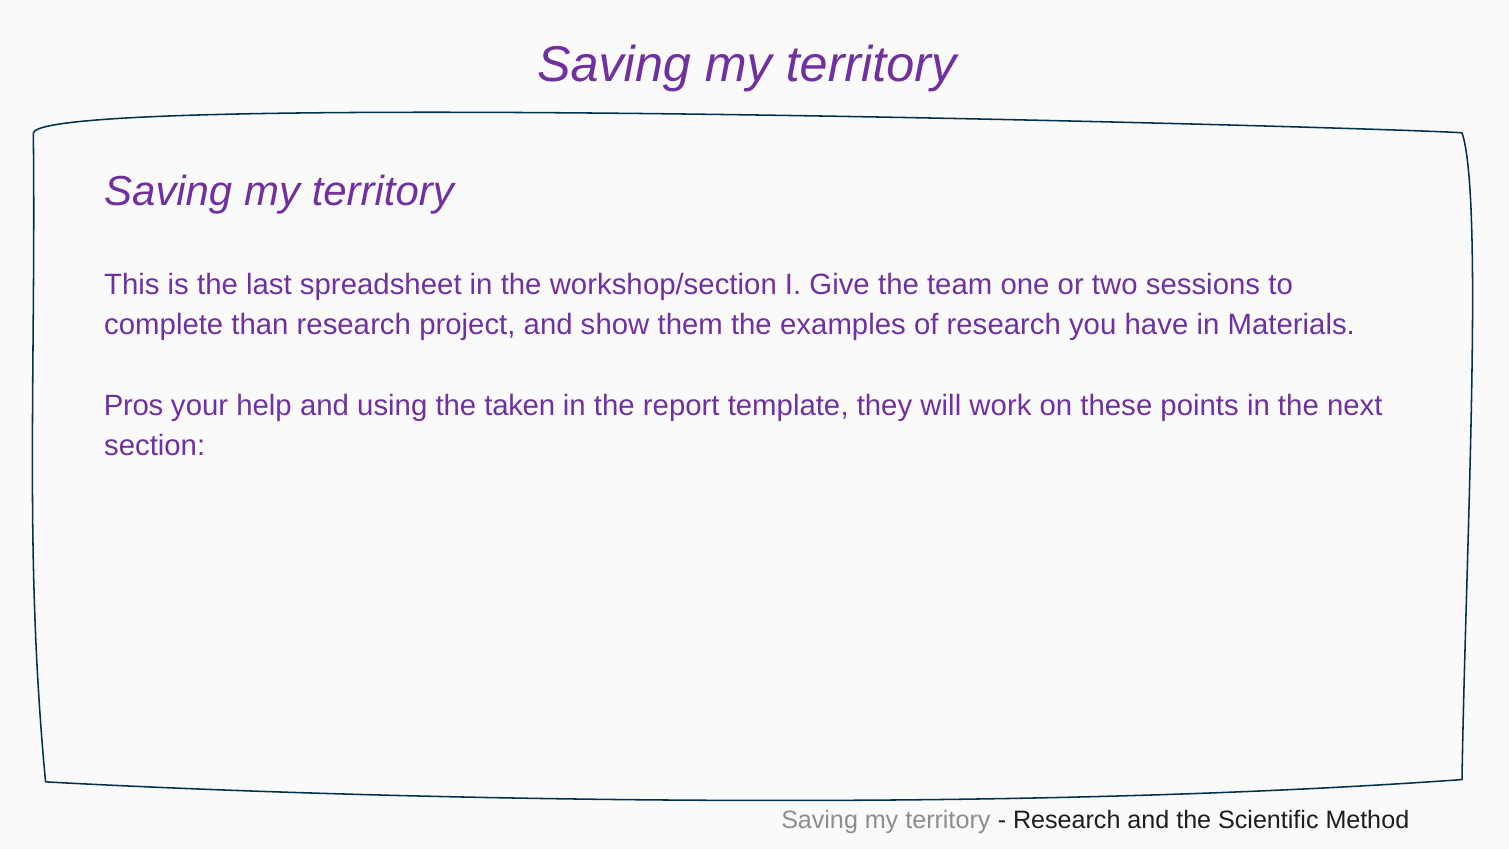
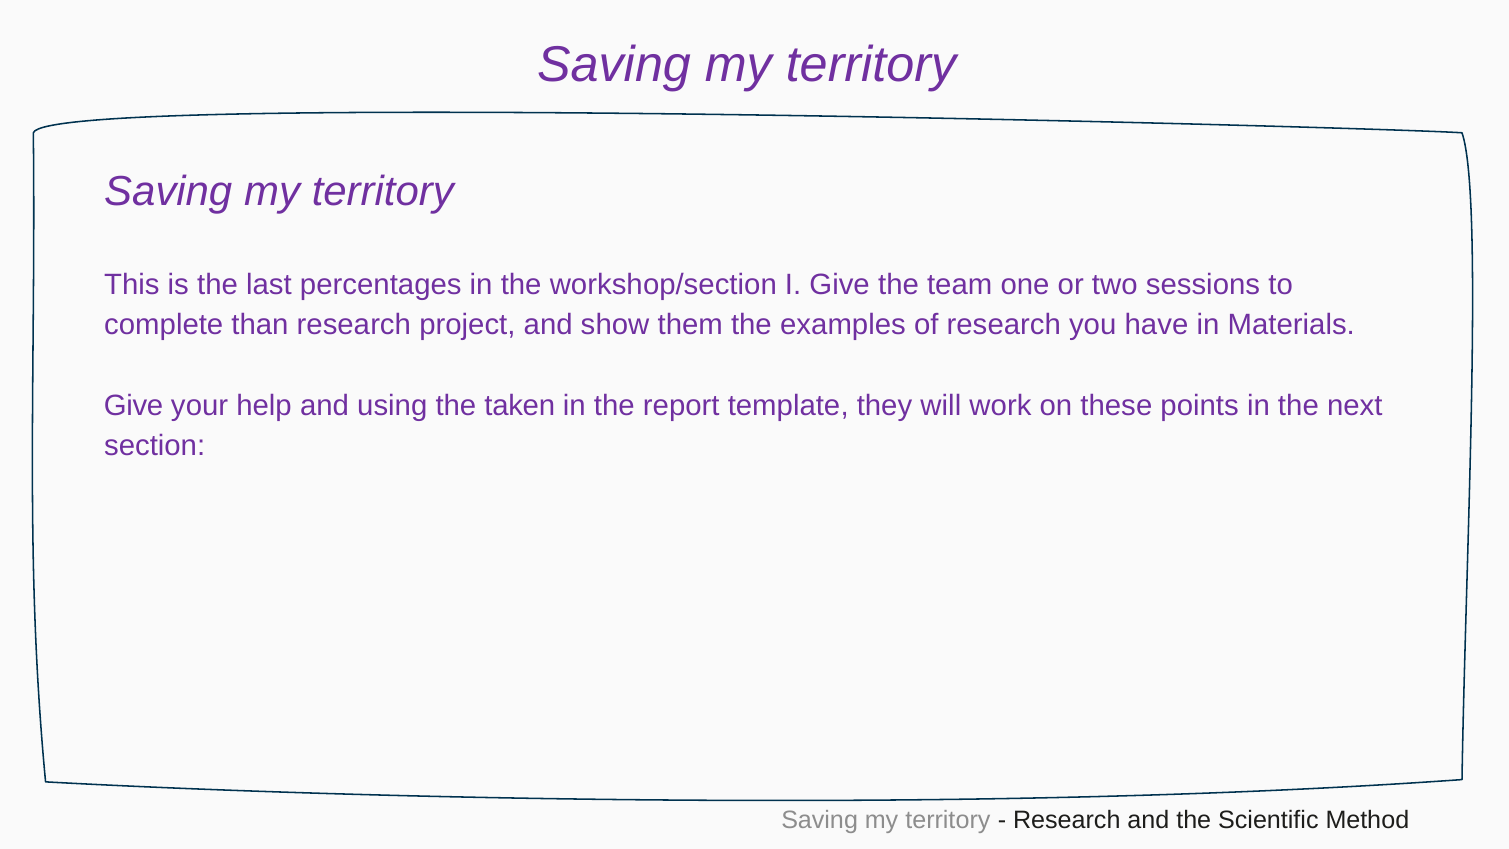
spreadsheet: spreadsheet -> percentages
Pros at (134, 406): Pros -> Give
